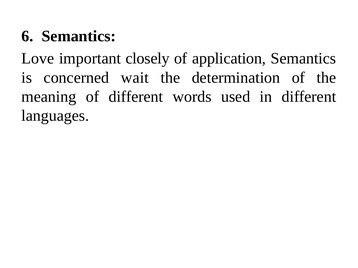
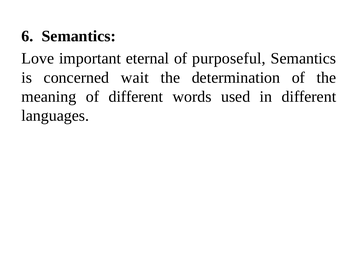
closely: closely -> eternal
application: application -> purposeful
